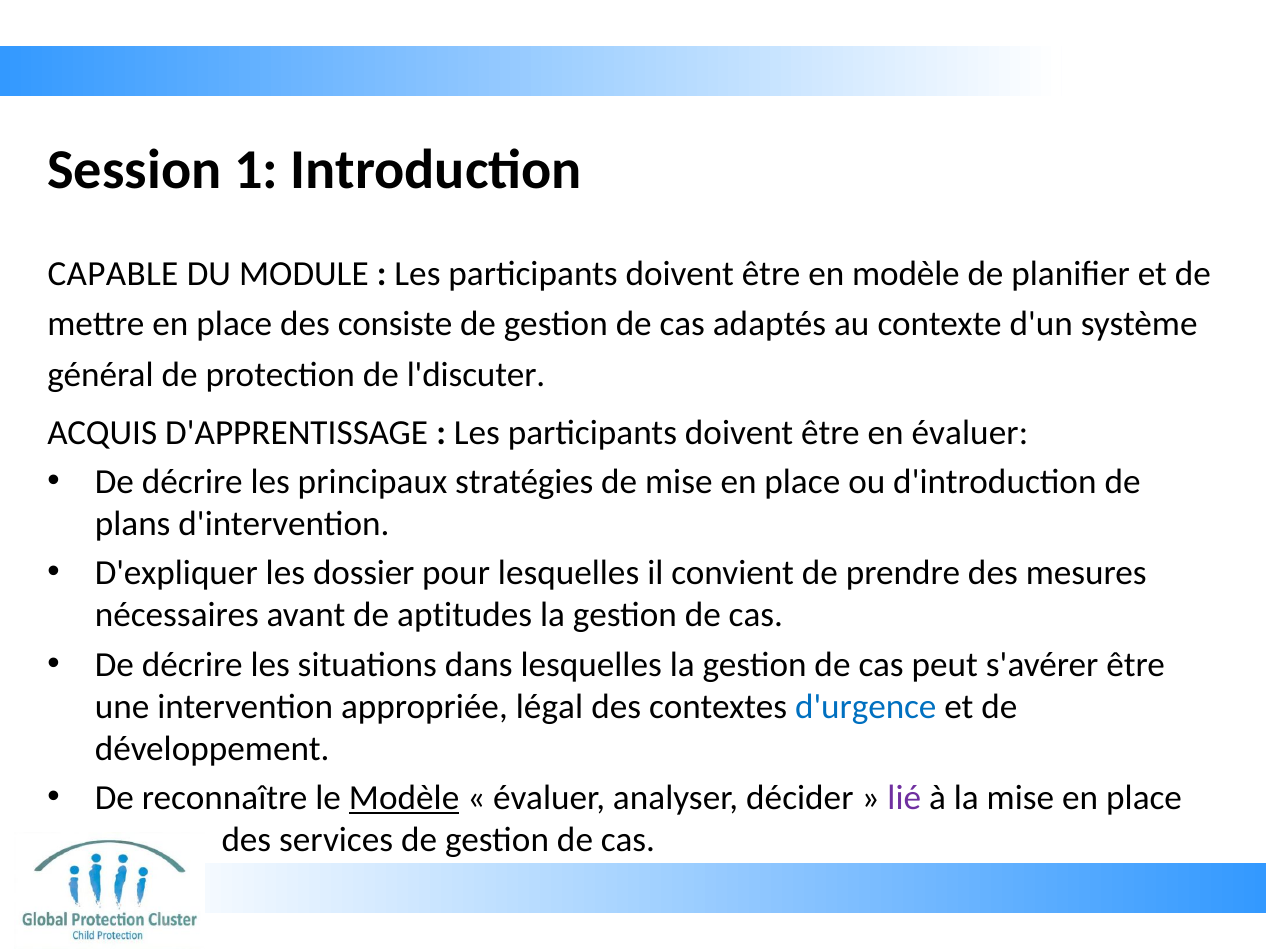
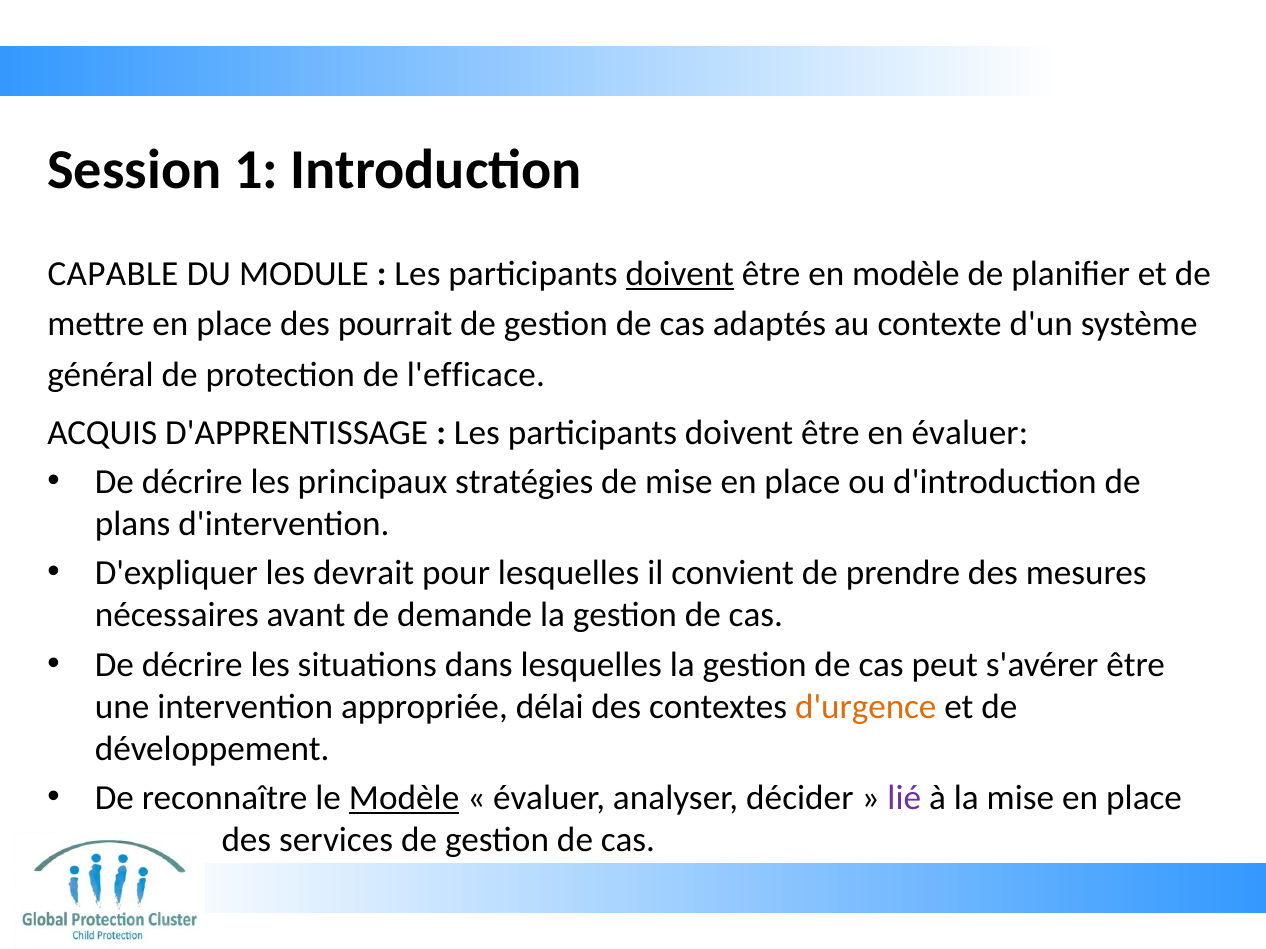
doivent at (680, 274) underline: none -> present
consiste: consiste -> pourrait
l'discuter: l'discuter -> l'efficace
dossier: dossier -> devrait
aptitudes: aptitudes -> demande
légal: légal -> délai
d'urgence colour: blue -> orange
